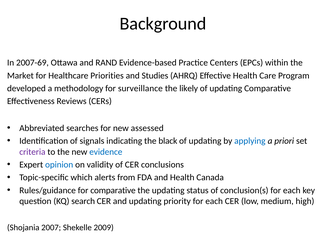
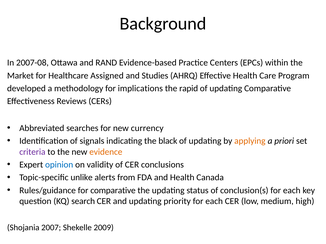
2007-69: 2007-69 -> 2007-08
Priorities: Priorities -> Assigned
surveillance: surveillance -> implications
likely: likely -> rapid
assessed: assessed -> currency
applying colour: blue -> orange
evidence colour: blue -> orange
which: which -> unlike
